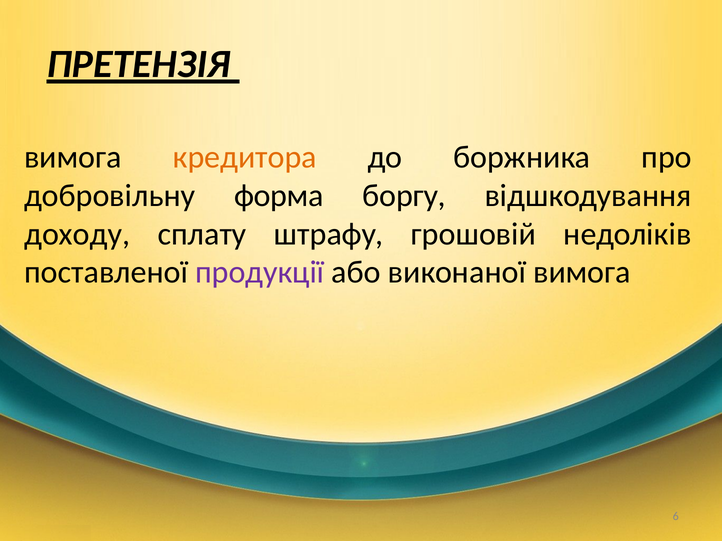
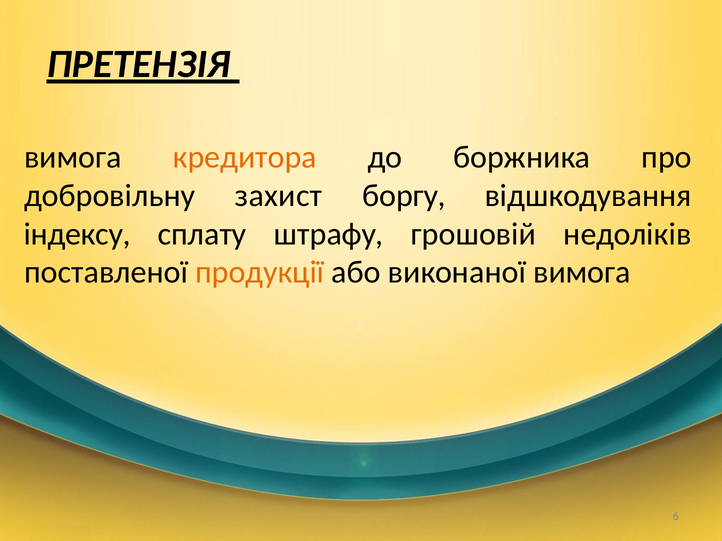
форма: форма -> захист
доходу: доходу -> індексу
продукції colour: purple -> orange
